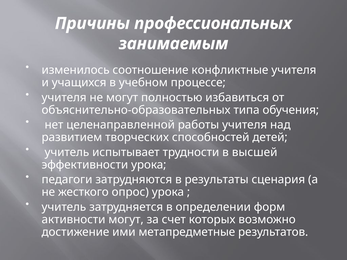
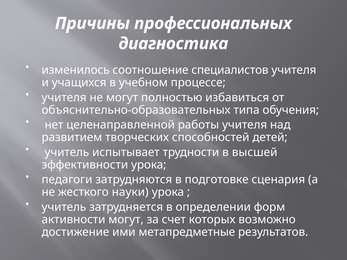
занимаемым: занимаемым -> диагностика
конфликтные: конфликтные -> специалистов
результаты: результаты -> подготовке
опрос: опрос -> науки
